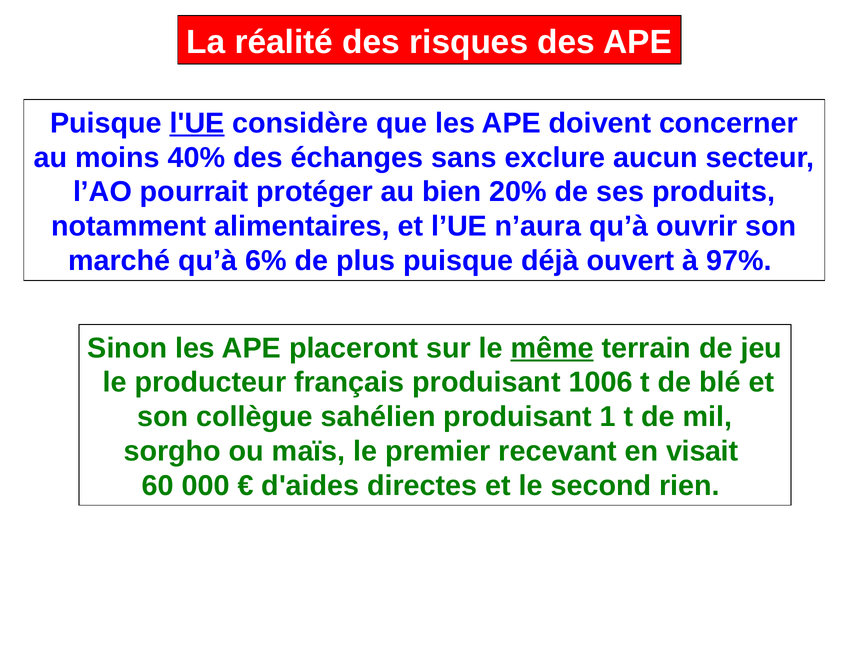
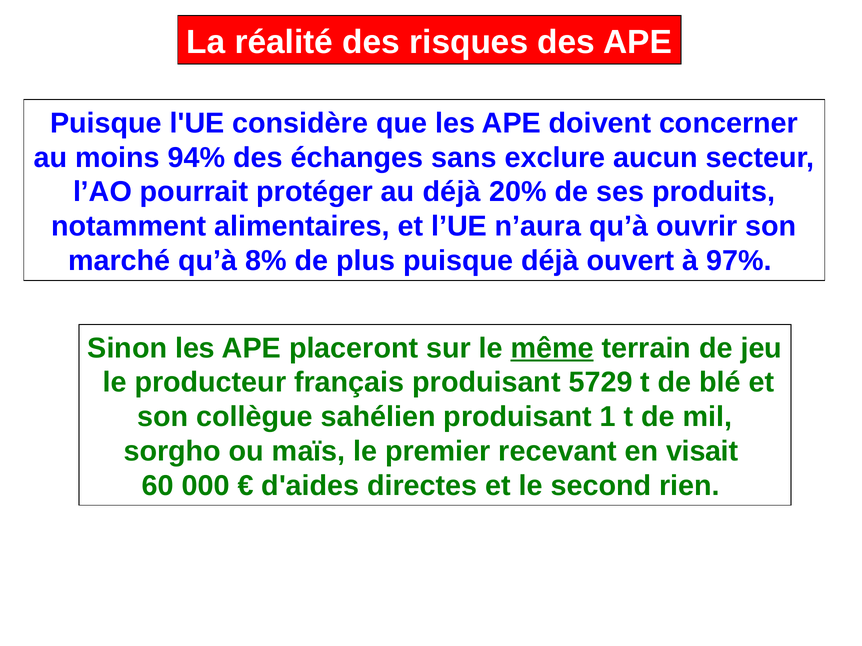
l'UE underline: present -> none
40%: 40% -> 94%
au bien: bien -> déjà
6%: 6% -> 8%
1006: 1006 -> 5729
